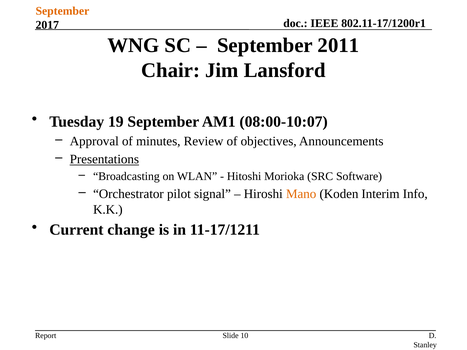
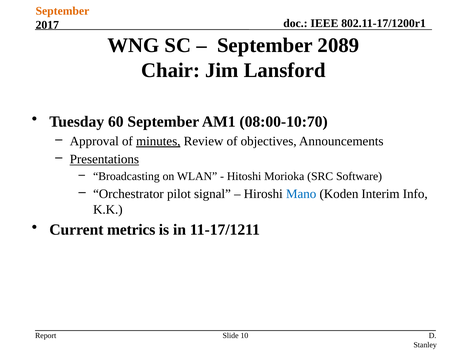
2011: 2011 -> 2089
19: 19 -> 60
08:00-10:07: 08:00-10:07 -> 08:00-10:70
minutes underline: none -> present
Mano colour: orange -> blue
change: change -> metrics
